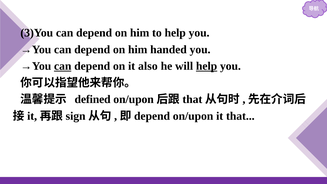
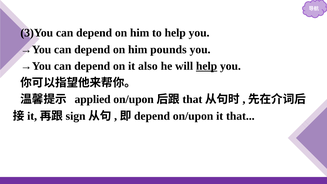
handed: handed -> pounds
can at (63, 66) underline: present -> none
defined: defined -> applied
